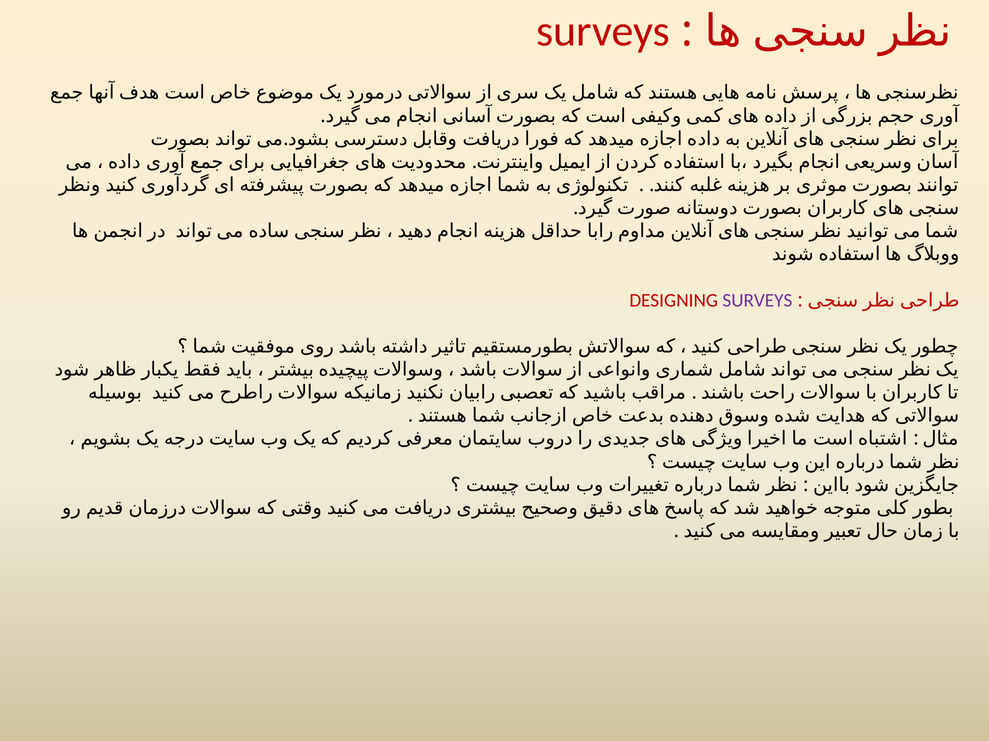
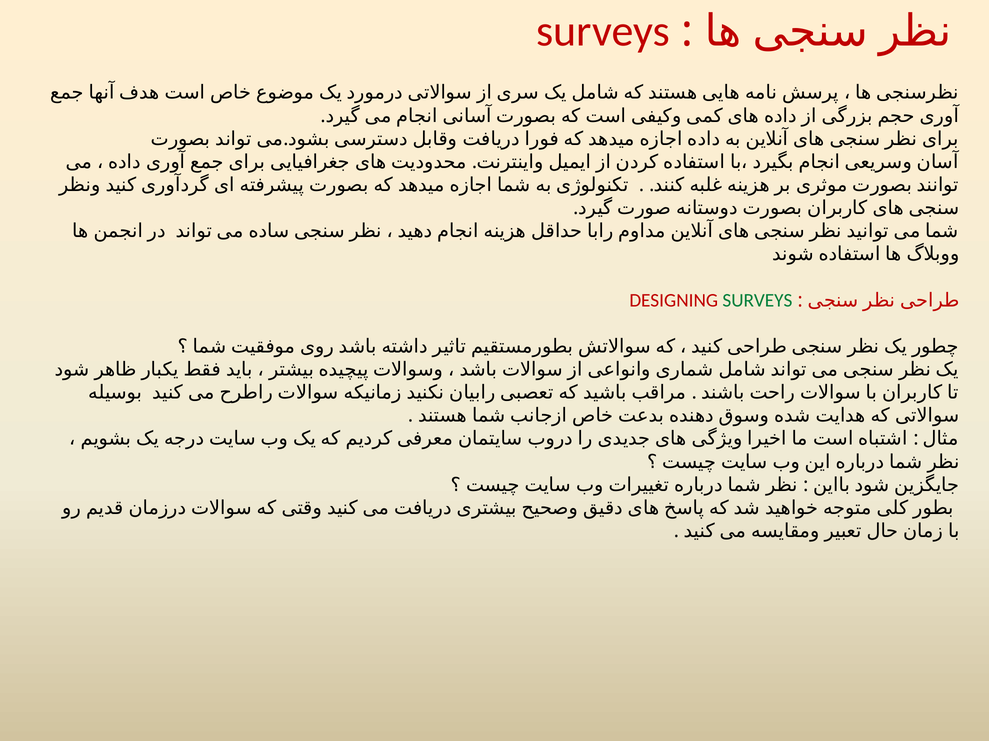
SURVEYS at (757, 301) colour: purple -> green
